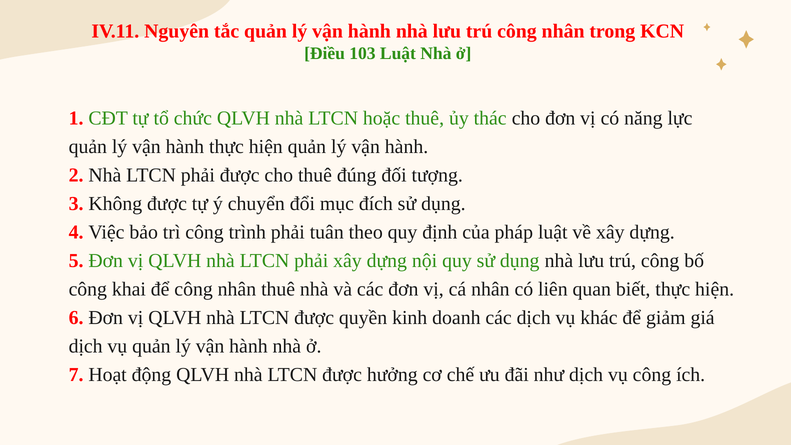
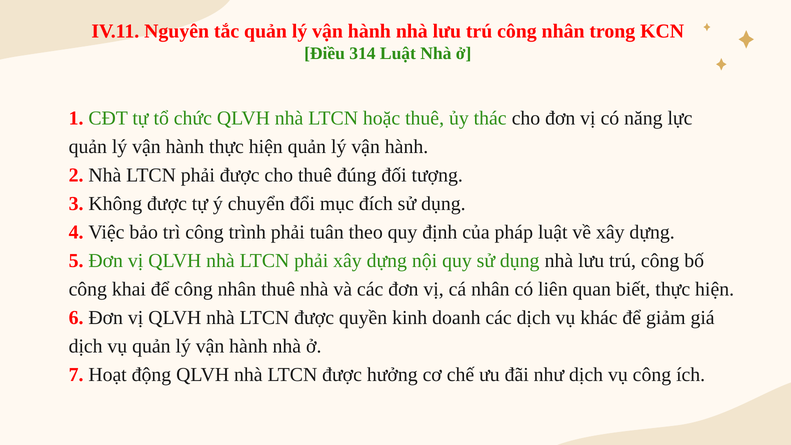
103: 103 -> 314
